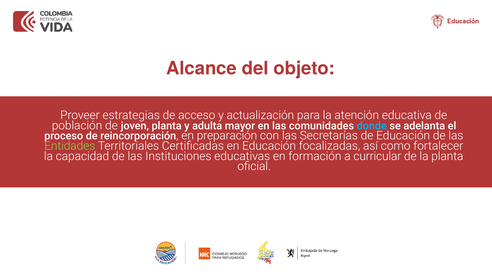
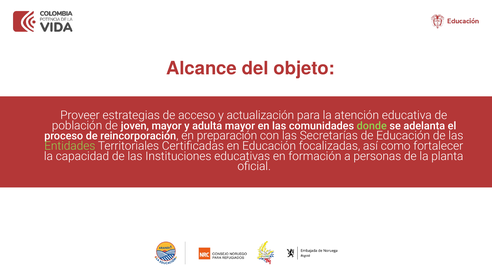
joven planta: planta -> mayor
donde colour: light blue -> light green
curricular: curricular -> personas
